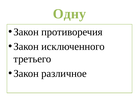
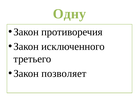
различное: различное -> позволяет
